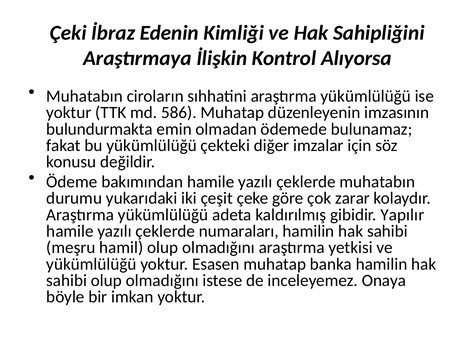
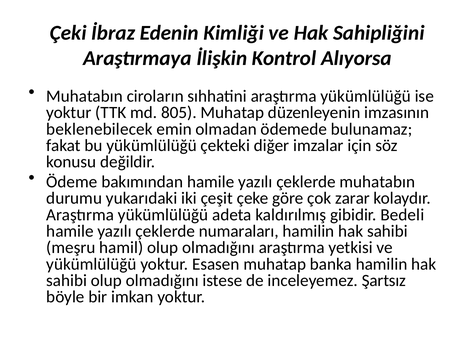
586: 586 -> 805
bulundurmakta: bulundurmakta -> beklenebilecek
Yapılır: Yapılır -> Bedeli
Onaya: Onaya -> Şartsız
